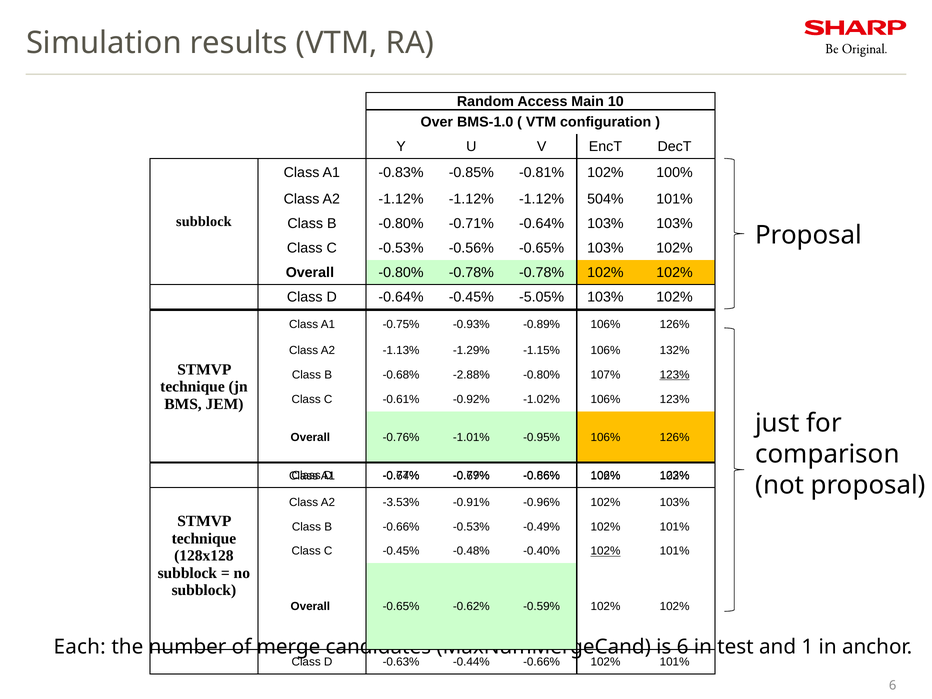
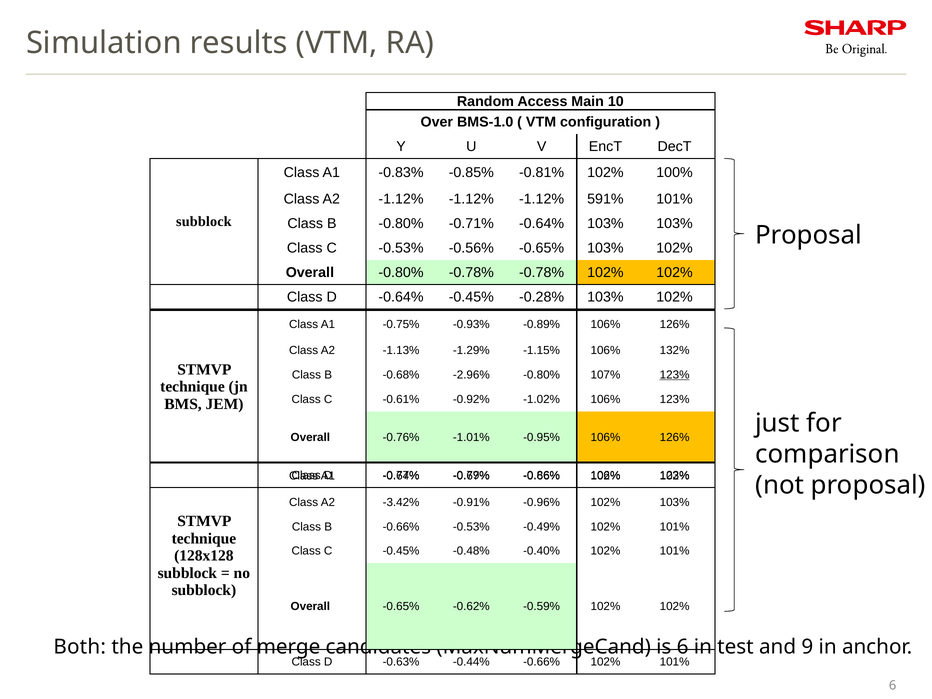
504%: 504% -> 591%
-5.05%: -5.05% -> -0.28%
-2.88%: -2.88% -> -2.96%
-3.53%: -3.53% -> -3.42%
102% at (606, 551) underline: present -> none
Each: Each -> Both
1: 1 -> 9
